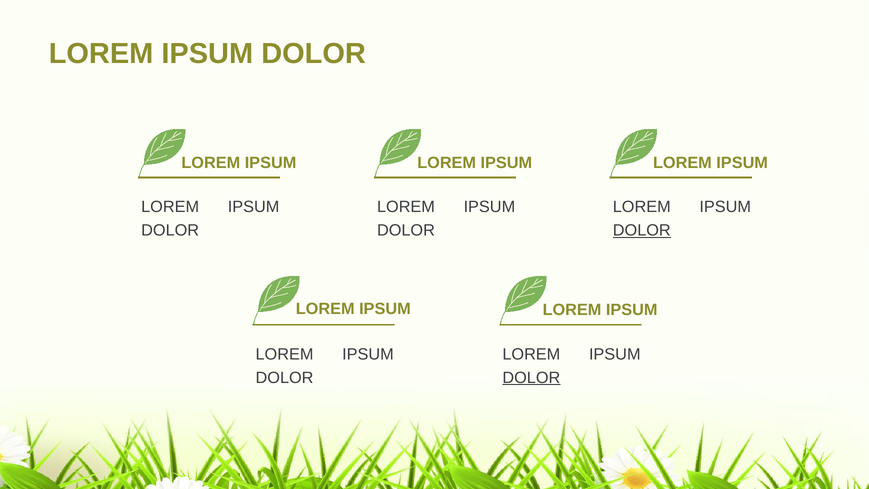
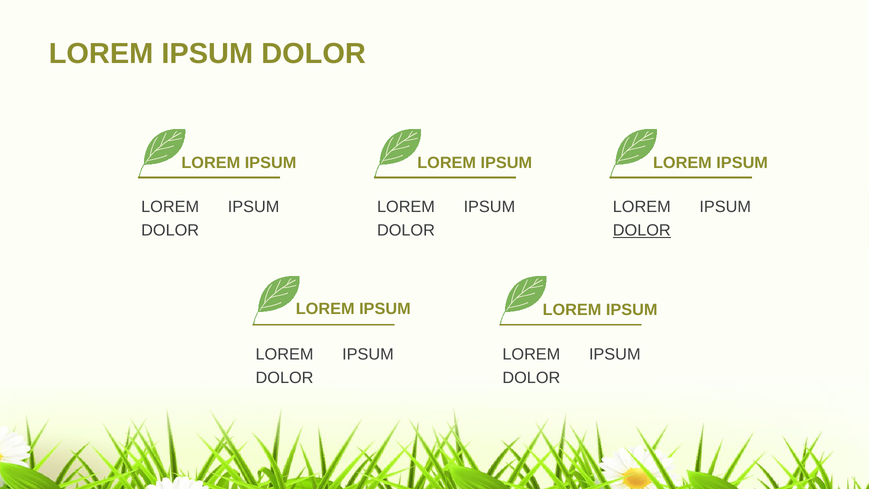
DOLOR at (531, 378) underline: present -> none
